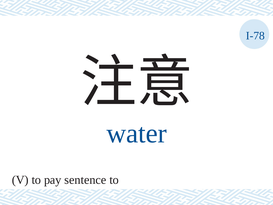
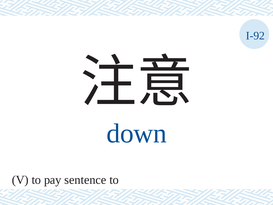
I-78: I-78 -> I-92
water: water -> down
